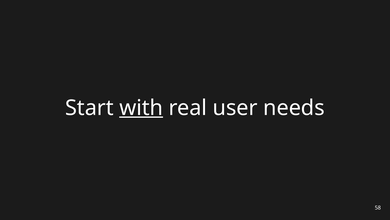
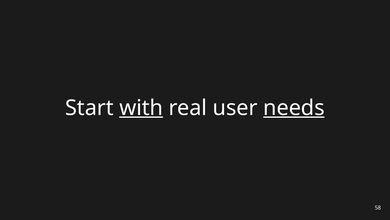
needs underline: none -> present
